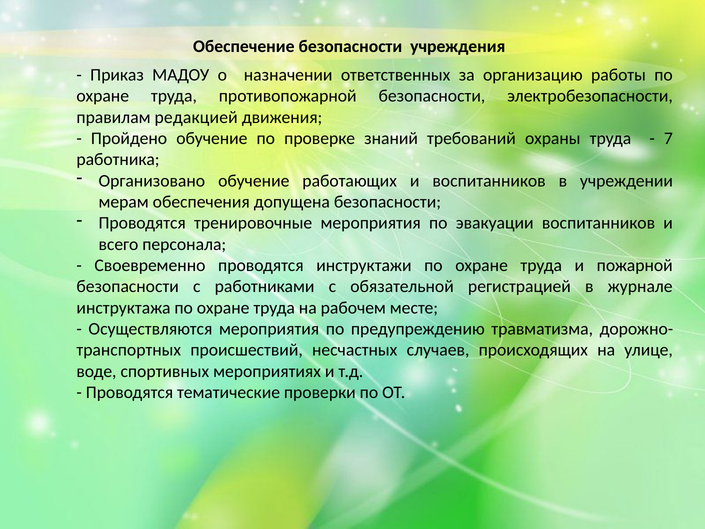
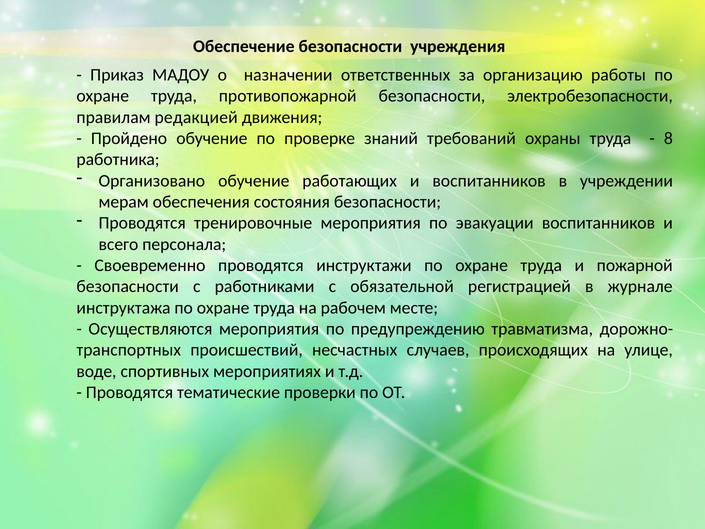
7: 7 -> 8
допущена: допущена -> состояния
